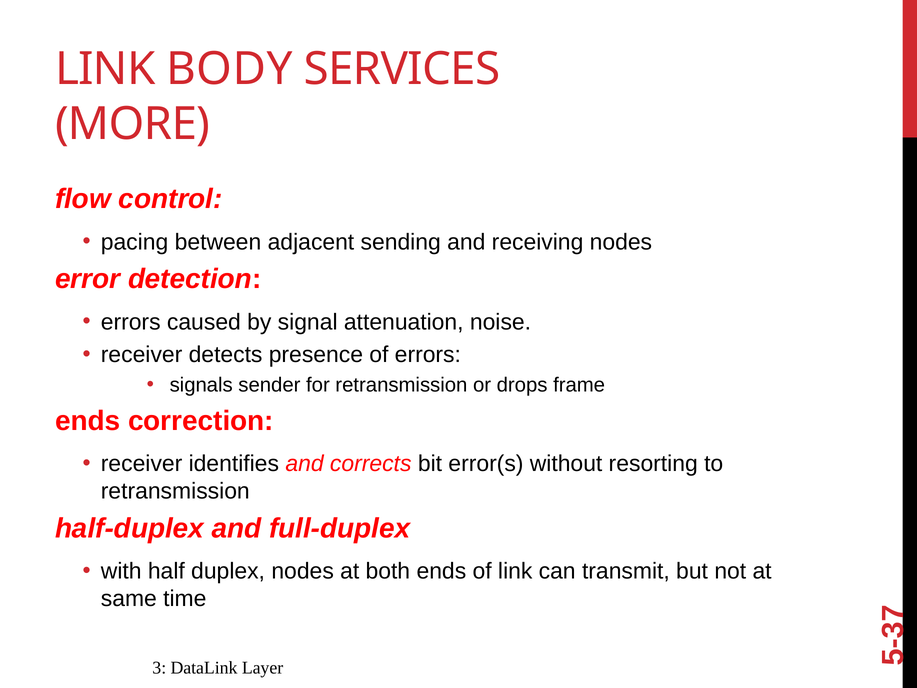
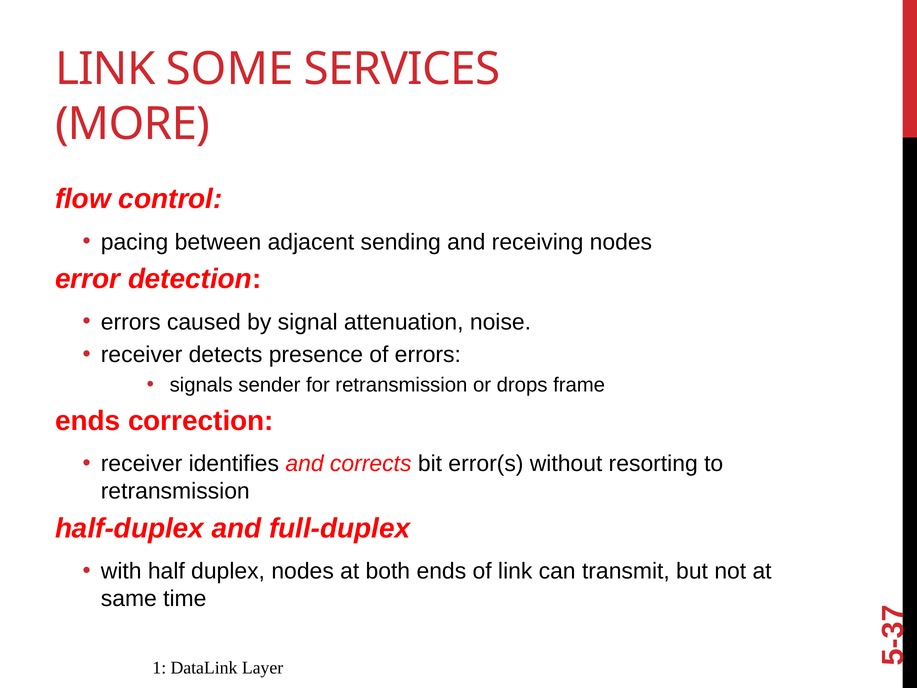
BODY: BODY -> SOME
3 at (159, 668): 3 -> 1
